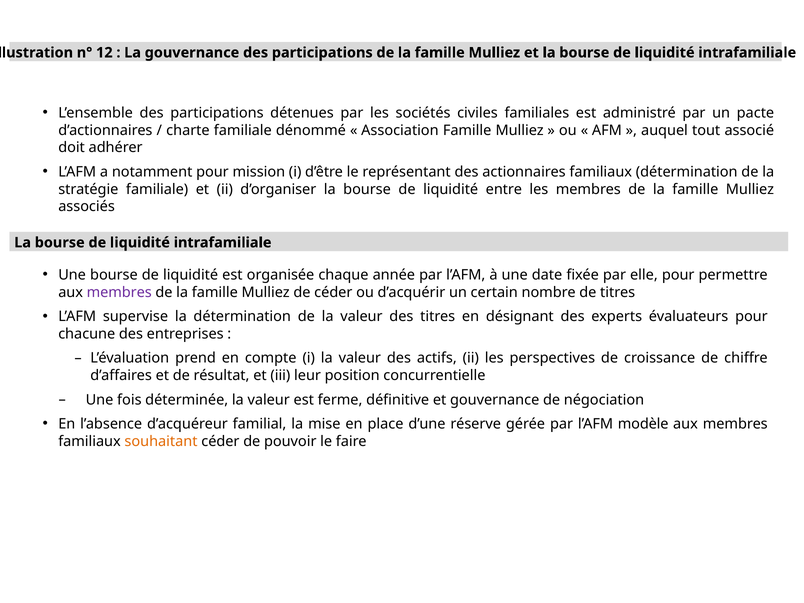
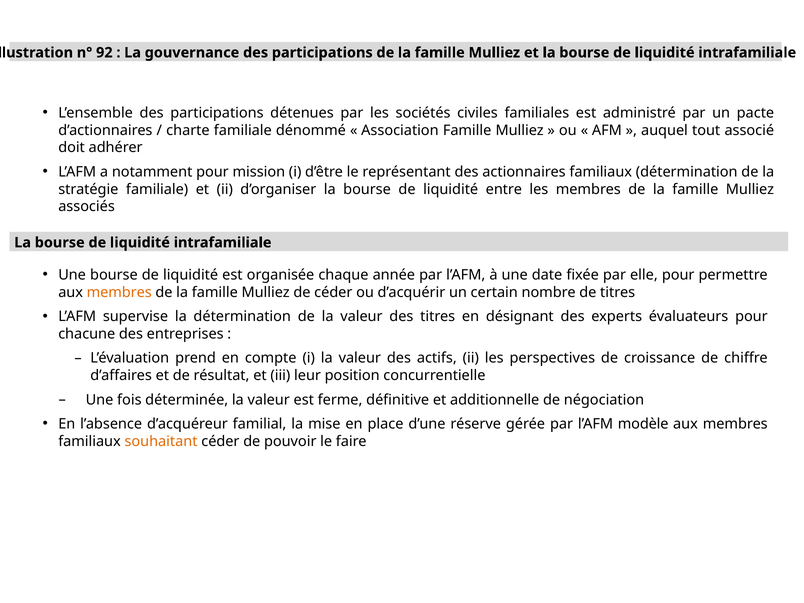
12: 12 -> 92
membres at (119, 292) colour: purple -> orange
et gouvernance: gouvernance -> additionnelle
